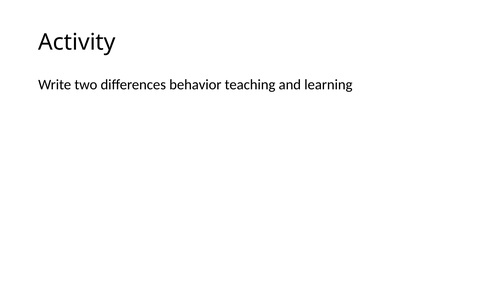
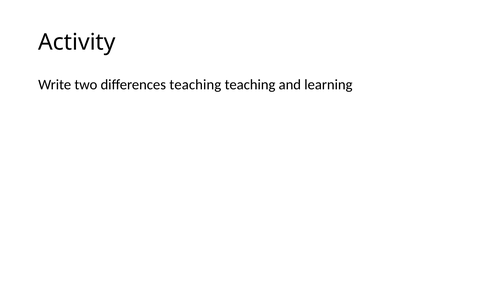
differences behavior: behavior -> teaching
